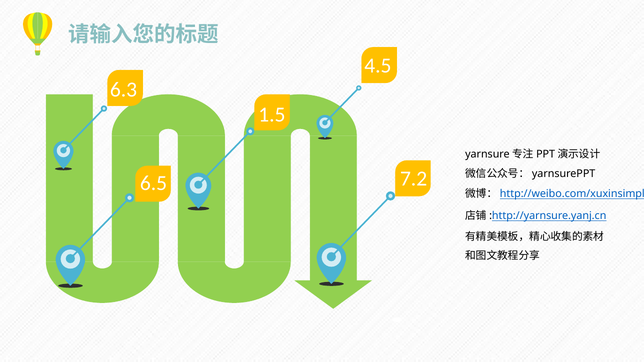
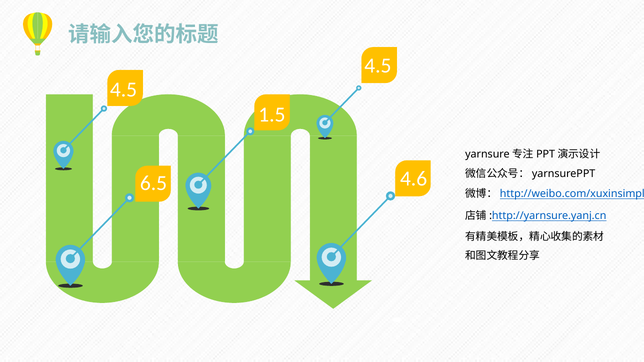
6.3 at (124, 90): 6.3 -> 4.5
7.2: 7.2 -> 4.6
